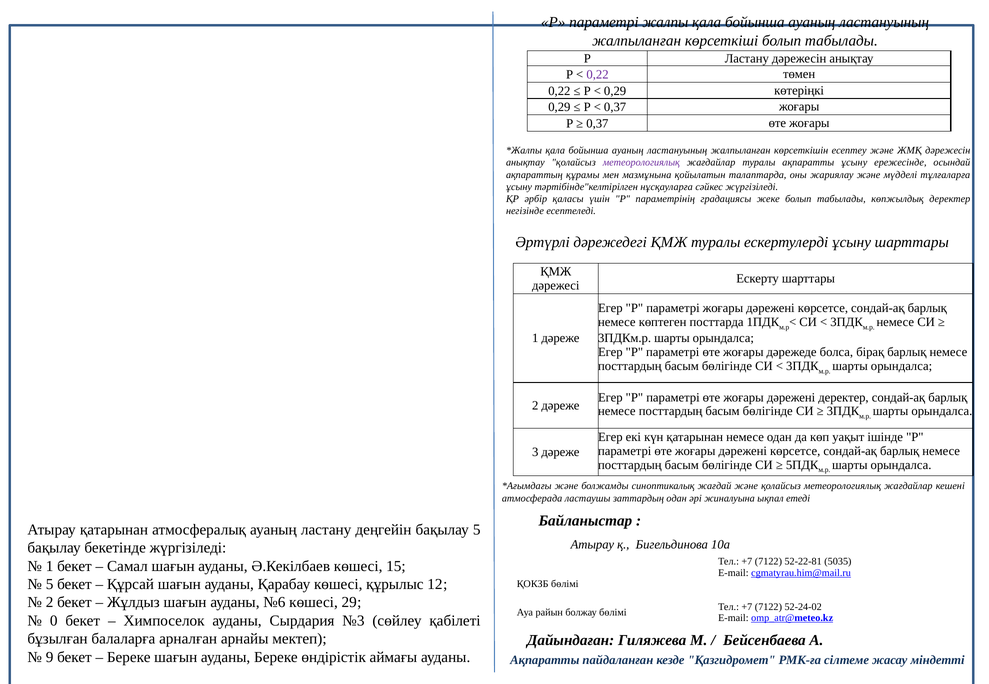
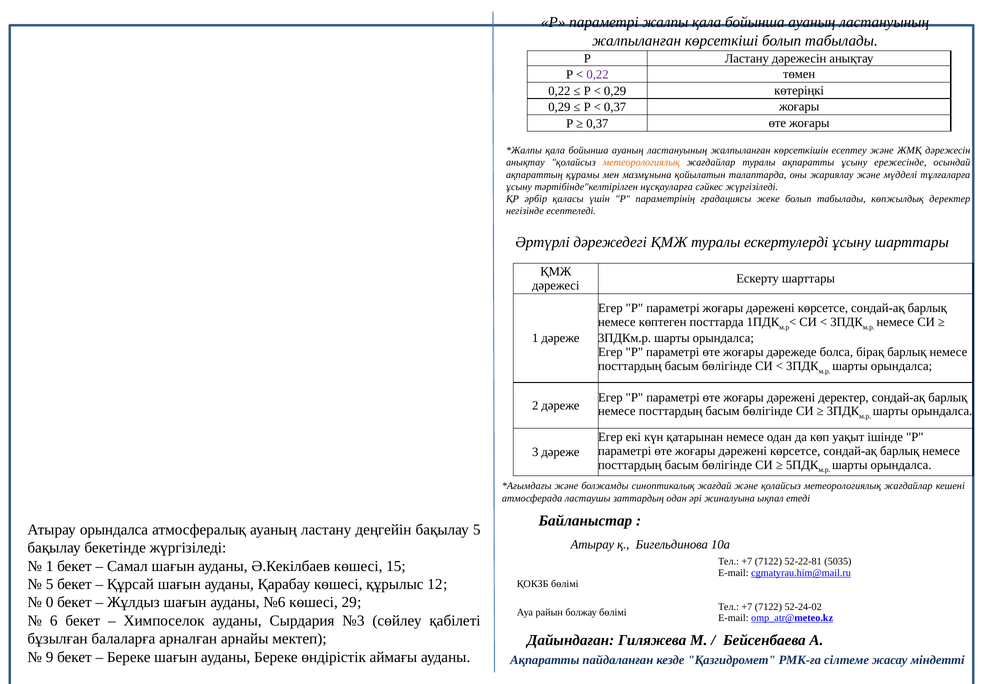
метеорологиялық at (641, 163) colour: purple -> orange
Атырау қатарынан: қатарынан -> орындалса
2 at (50, 603): 2 -> 0
0: 0 -> 6
